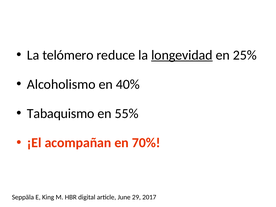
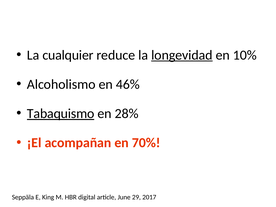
telómero: telómero -> cualquier
25%: 25% -> 10%
40%: 40% -> 46%
Tabaquismo underline: none -> present
55%: 55% -> 28%
